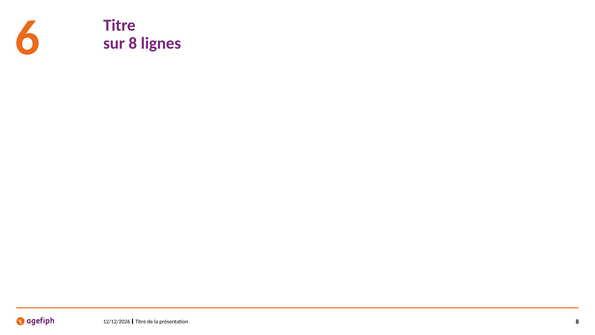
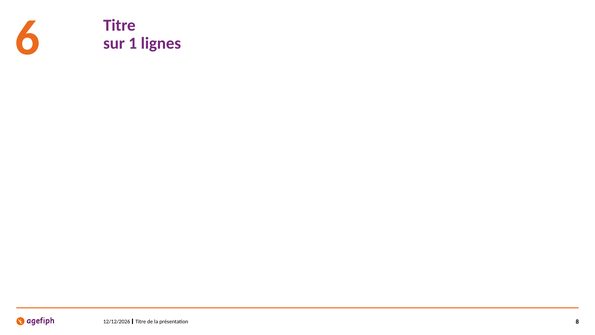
sur 8: 8 -> 1
